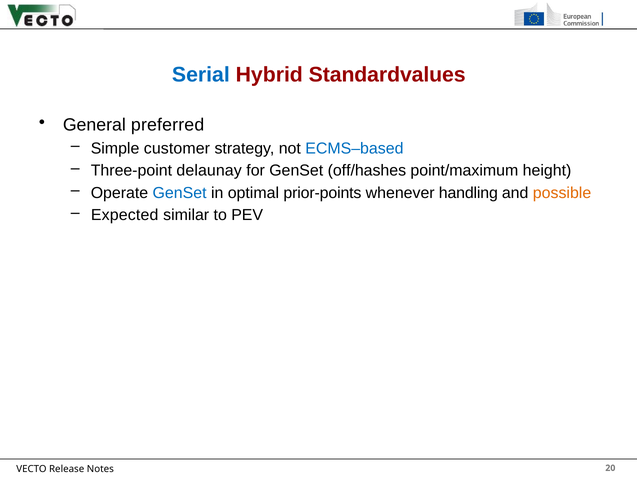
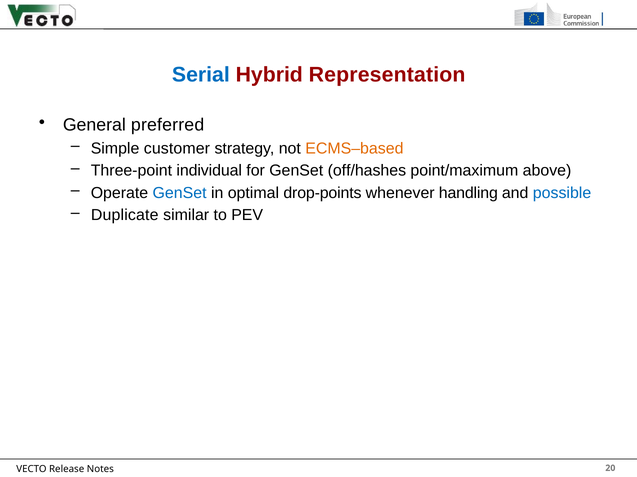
Standardvalues: Standardvalues -> Representation
ECMS–based colour: blue -> orange
delaunay: delaunay -> individual
height: height -> above
prior-points: prior-points -> drop-points
possible colour: orange -> blue
Expected: Expected -> Duplicate
